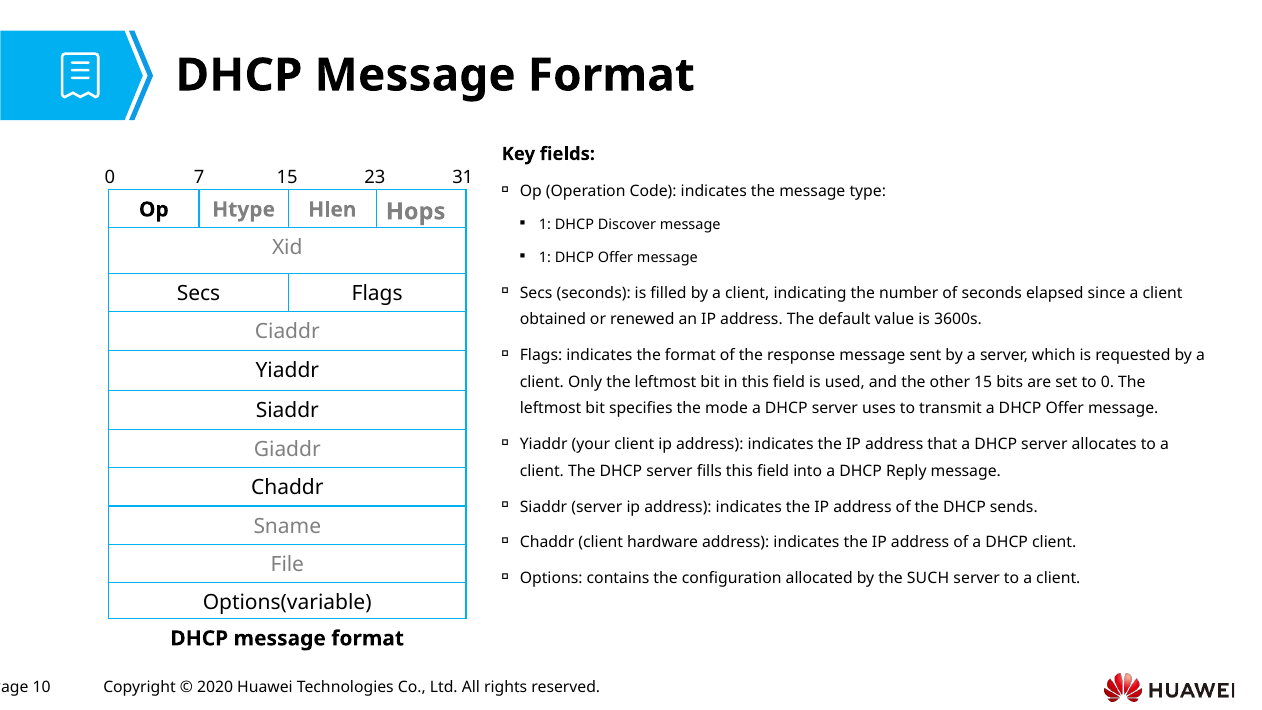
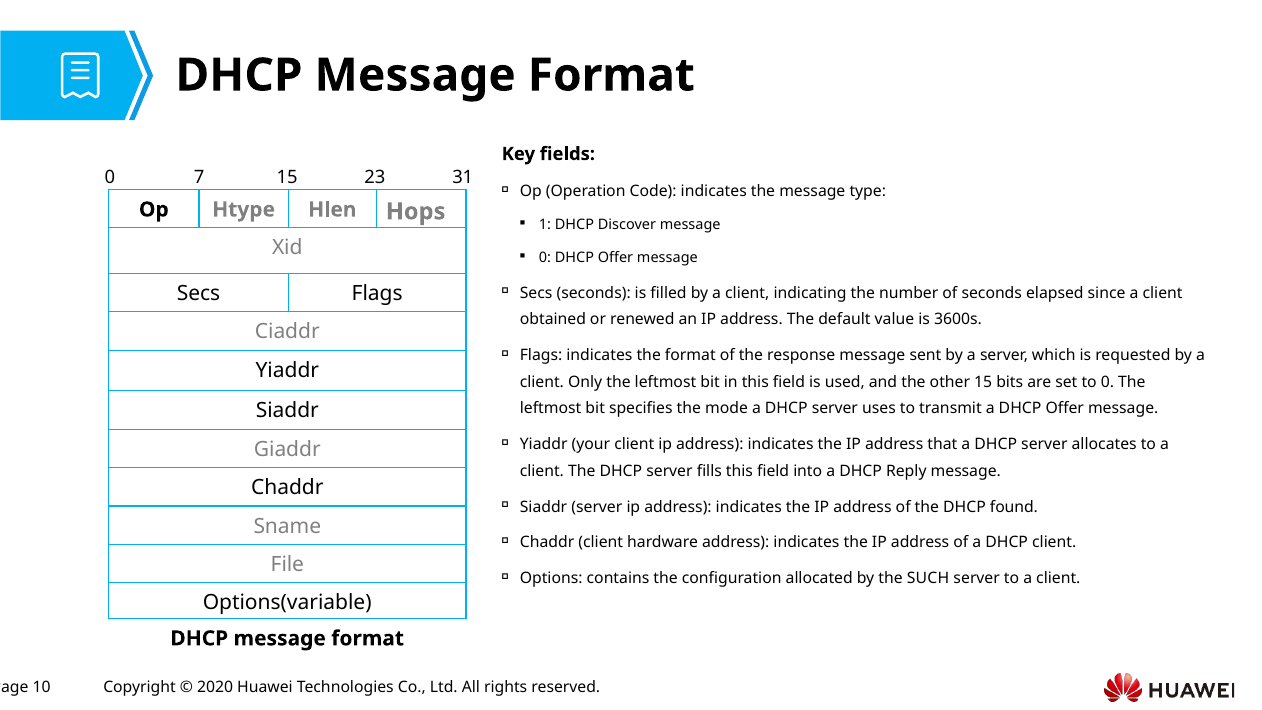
1 at (545, 258): 1 -> 0
sends: sends -> found
